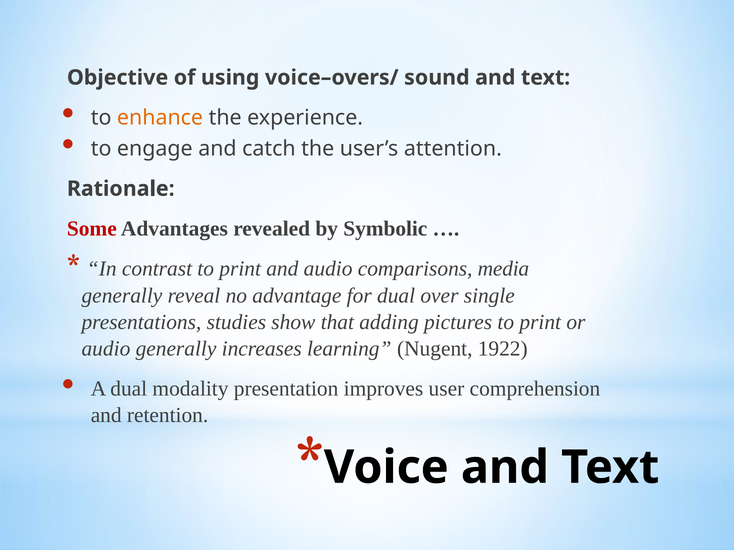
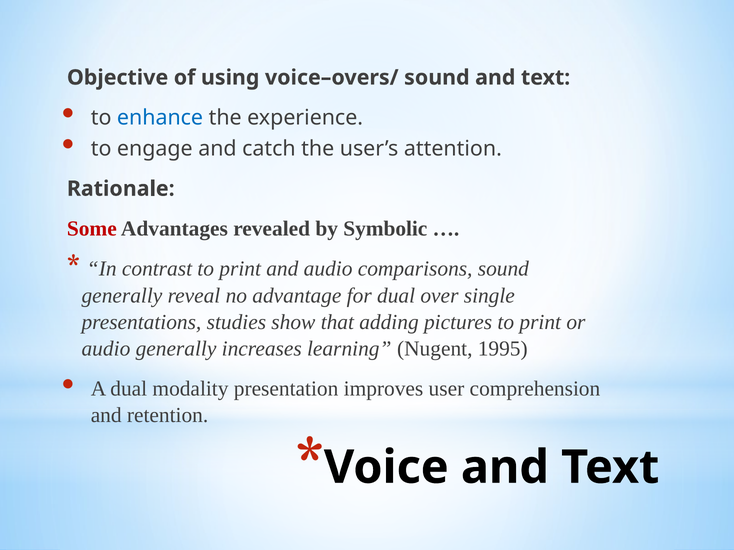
enhance colour: orange -> blue
comparisons media: media -> sound
1922: 1922 -> 1995
